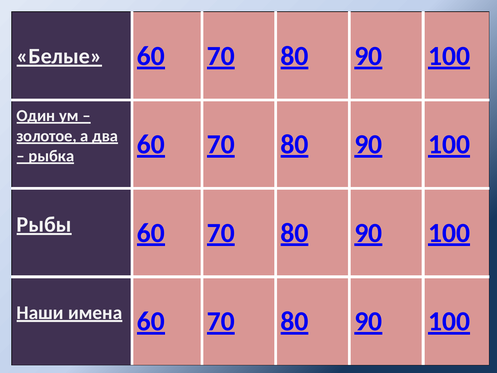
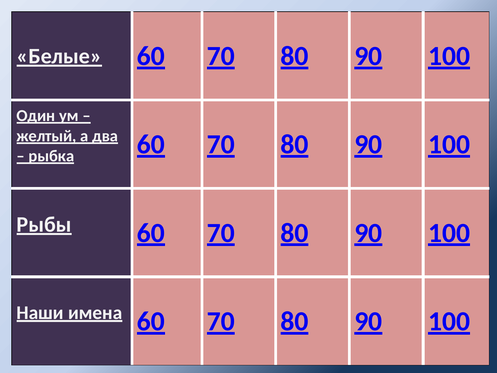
золотое: золотое -> желтый
